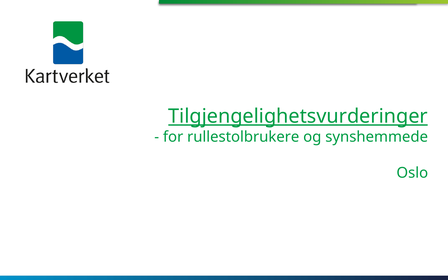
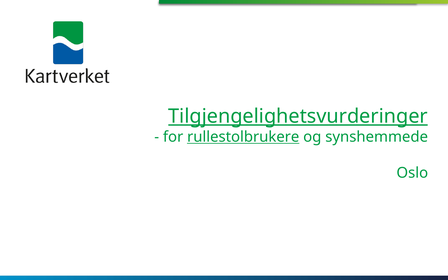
rullestolbrukere underline: none -> present
